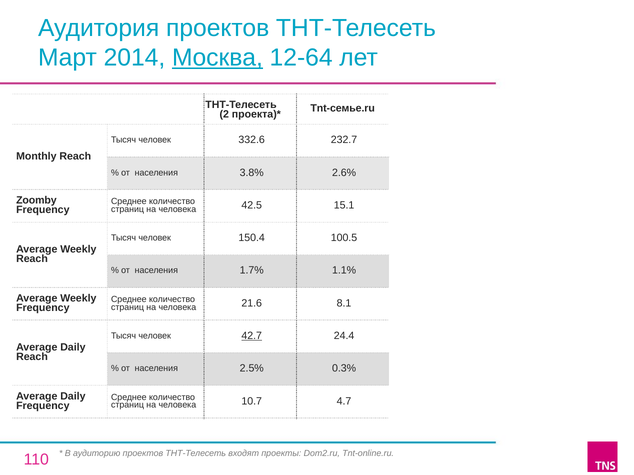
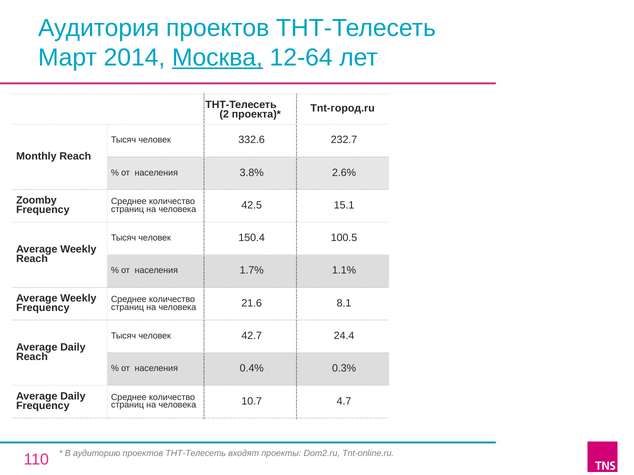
Tnt-семье.ru: Tnt-семье.ru -> Tnt-город.ru
42.7 underline: present -> none
2.5%: 2.5% -> 0.4%
